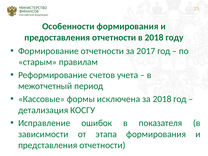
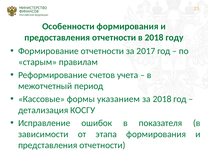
исключена: исключена -> указанием
